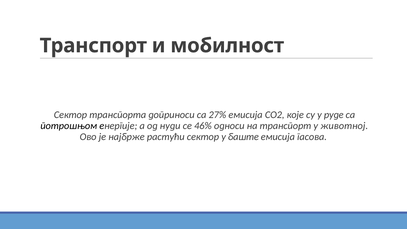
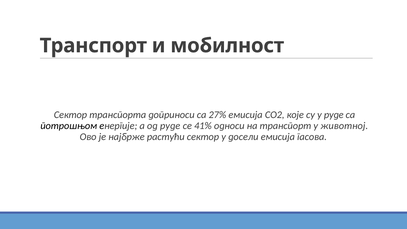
од нуди: нуди -> руде
46%: 46% -> 41%
баште: баште -> досели
